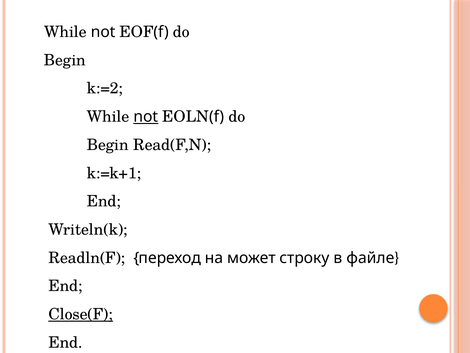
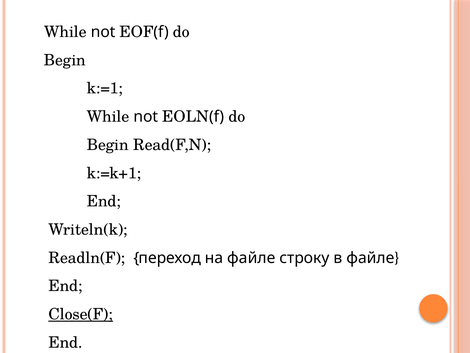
k:=2: k:=2 -> k:=1
not at (146, 117) underline: present -> none
на может: может -> файле
